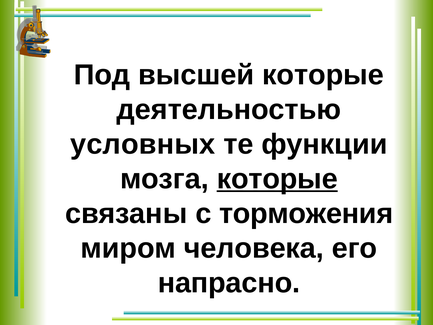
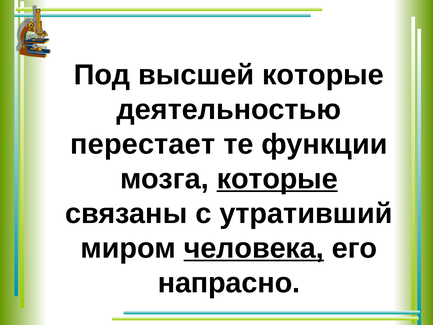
условных: условных -> перестает
торможения: торможения -> утративший
человека underline: none -> present
